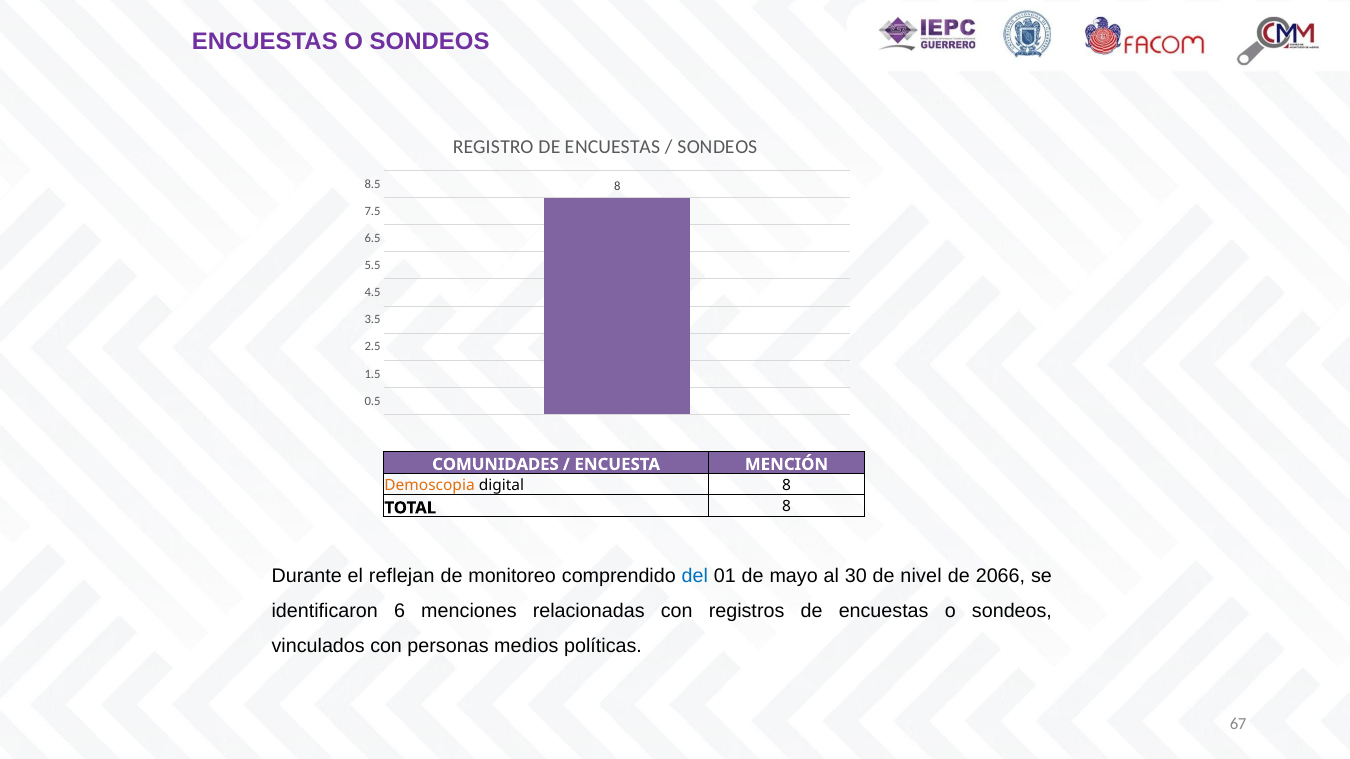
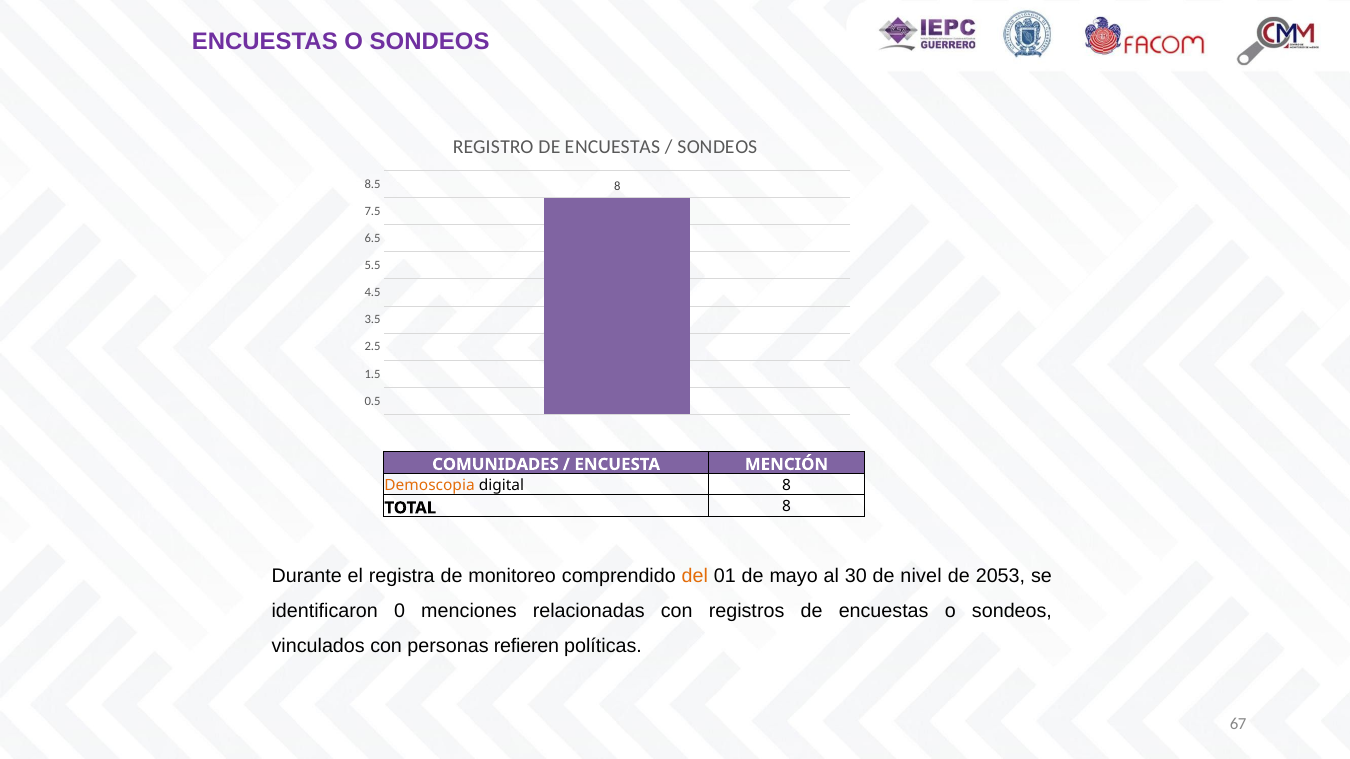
reflejan: reflejan -> registra
del colour: blue -> orange
2066: 2066 -> 2053
6: 6 -> 0
medios: medios -> refieren
